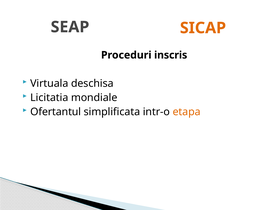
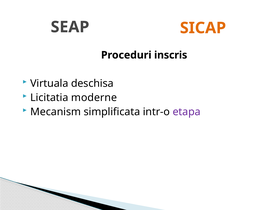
mondiale: mondiale -> moderne
Ofertantul: Ofertantul -> Mecanism
etapa colour: orange -> purple
